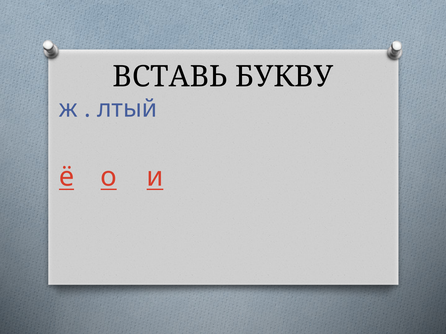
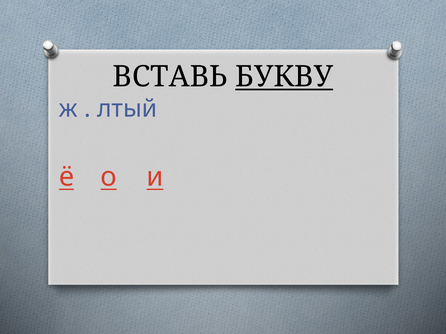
БУКВУ underline: none -> present
